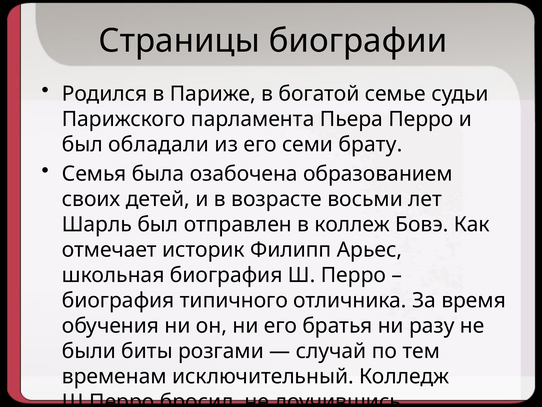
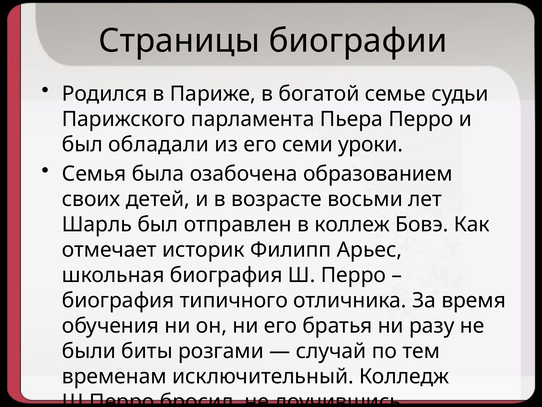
брату: брату -> уроки
